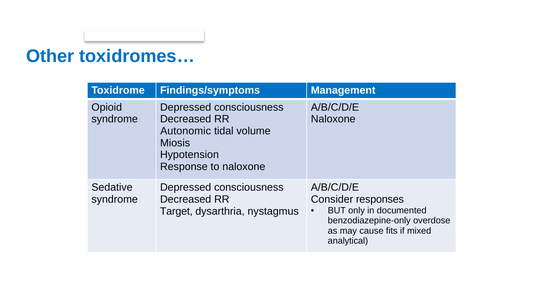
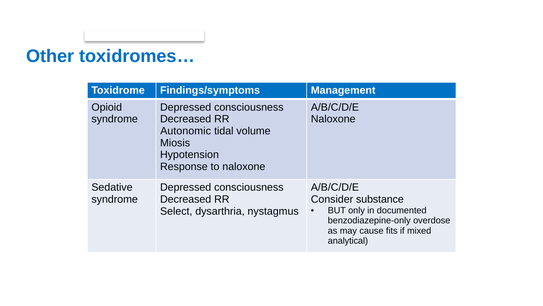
responses: responses -> substance
Target: Target -> Select
